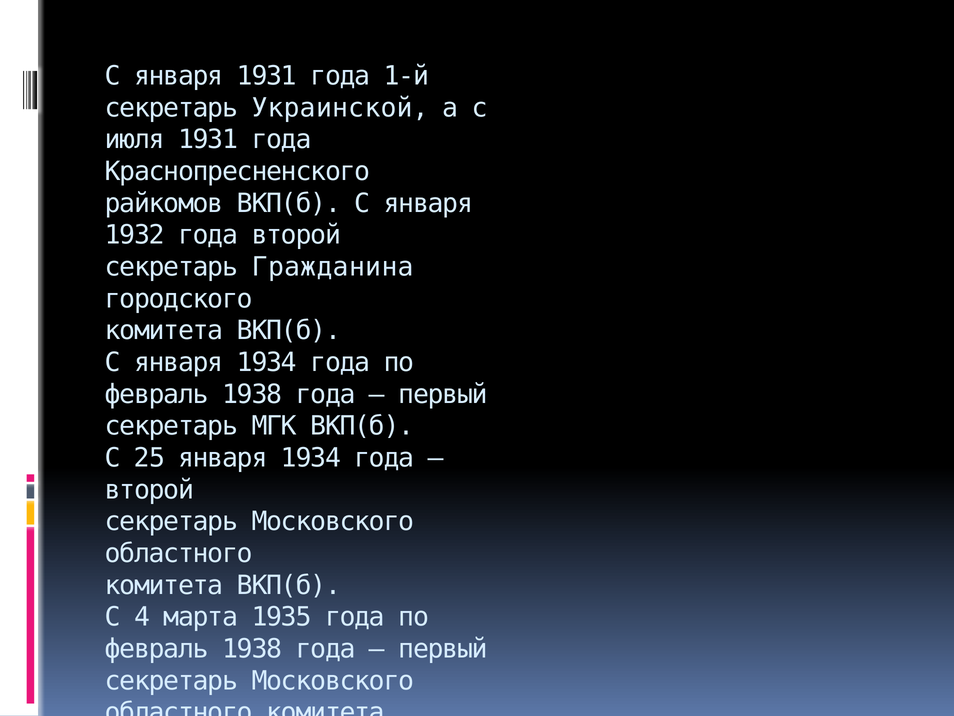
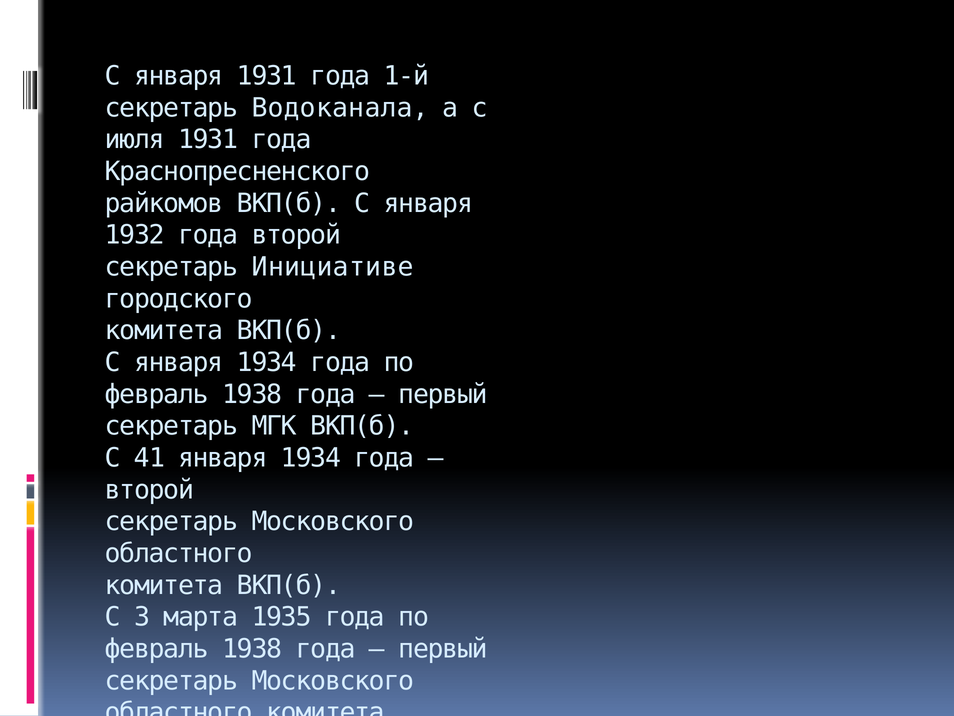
Украинской: Украинской -> Водоканала
Гражданина: Гражданина -> Инициативе
25: 25 -> 41
4: 4 -> 3
